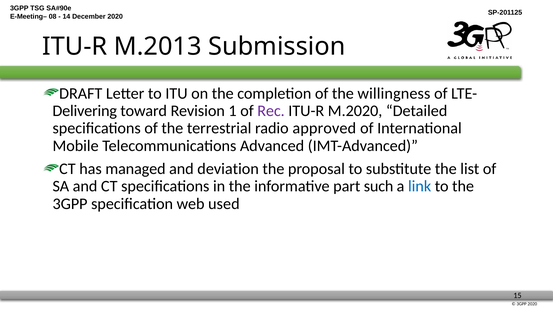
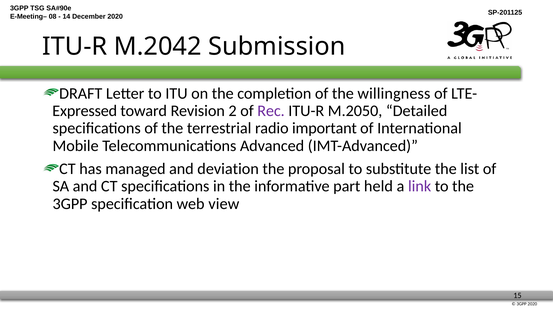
M.2013: M.2013 -> M.2042
Delivering: Delivering -> Expressed
1: 1 -> 2
M.2020: M.2020 -> M.2050
approved: approved -> important
such: such -> held
link colour: blue -> purple
used: used -> view
